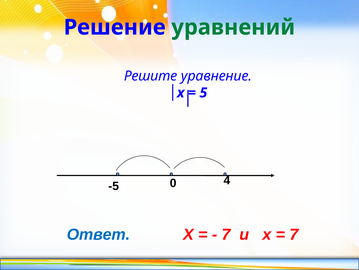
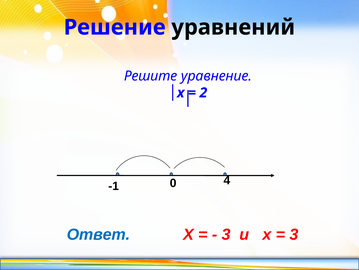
уравнений colour: green -> black
5: 5 -> 2
-5: -5 -> -1
7 at (226, 234): 7 -> 3
7 at (294, 234): 7 -> 3
